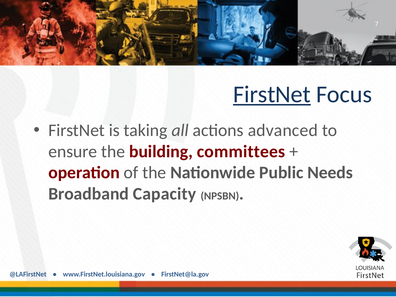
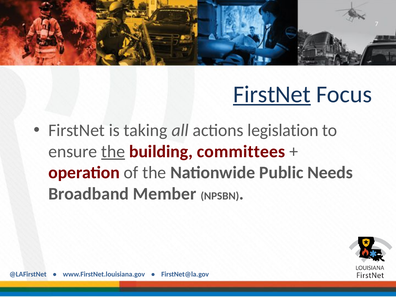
advanced: advanced -> legislation
the at (113, 152) underline: none -> present
Capacity: Capacity -> Member
